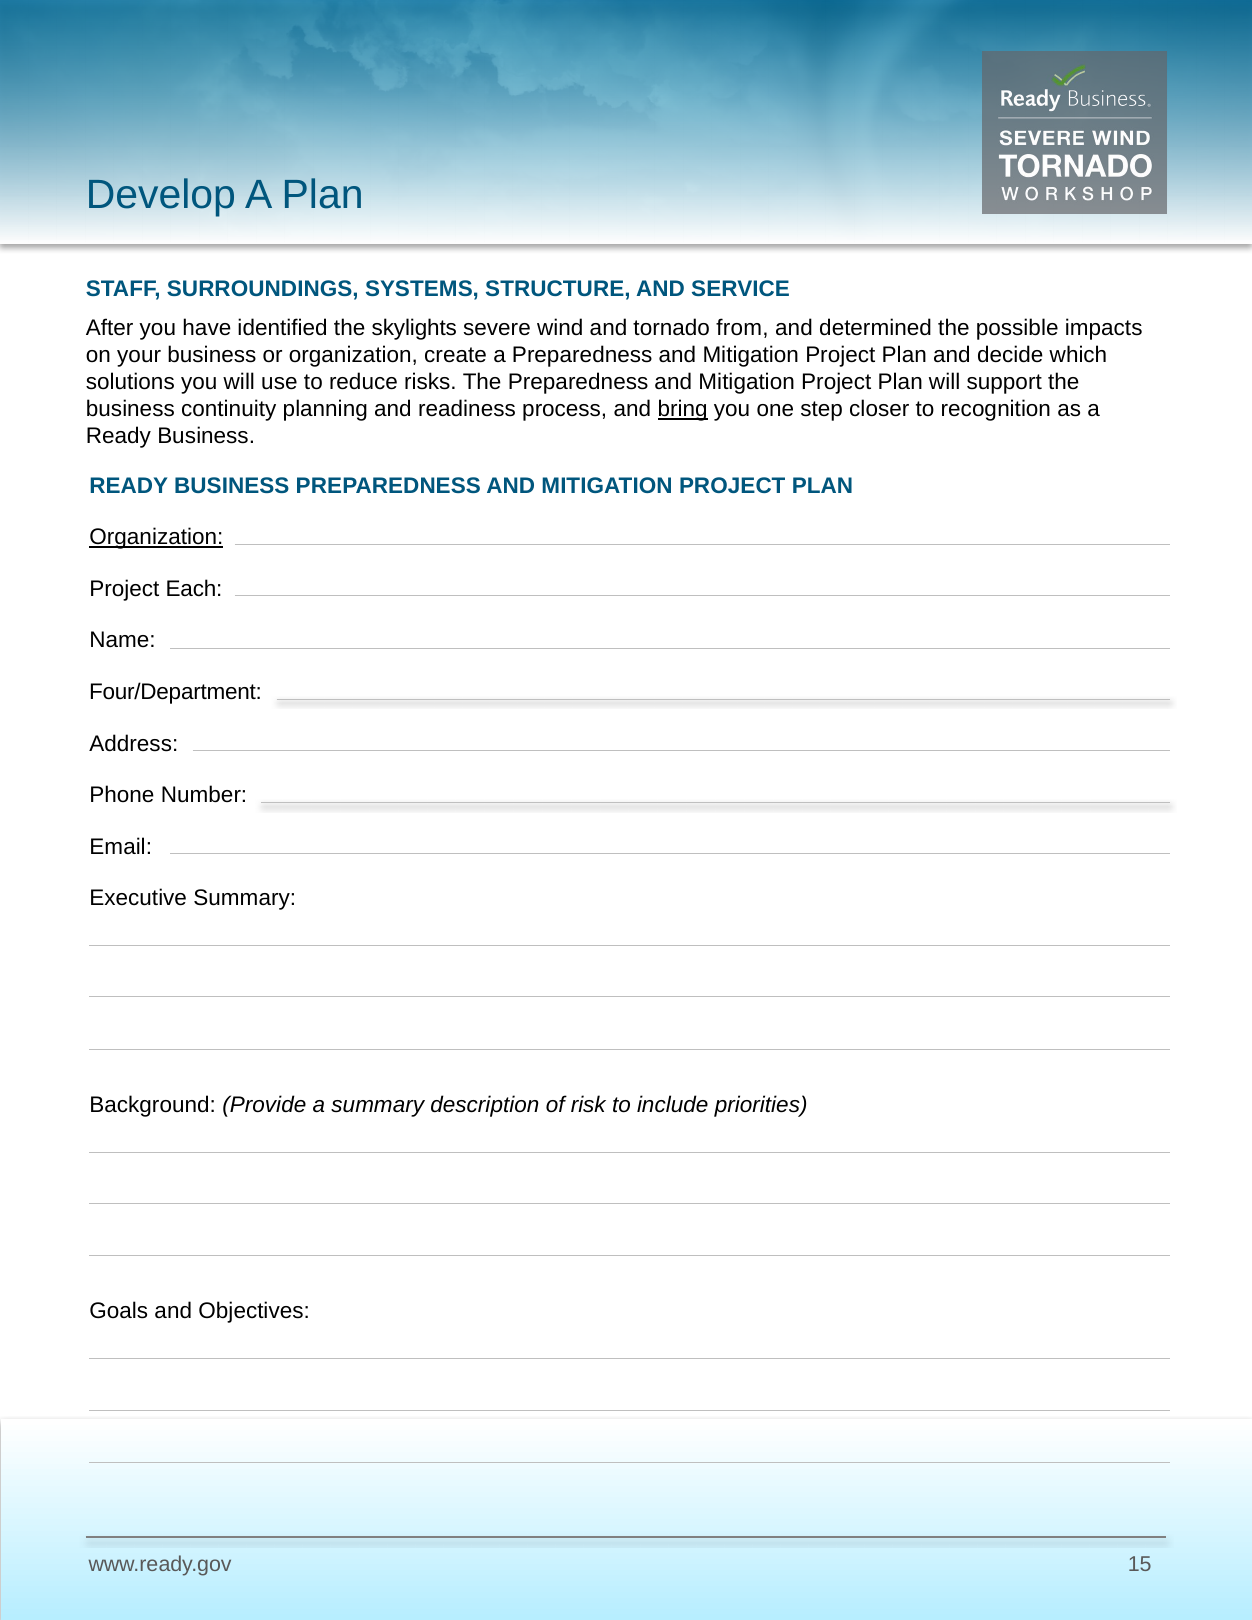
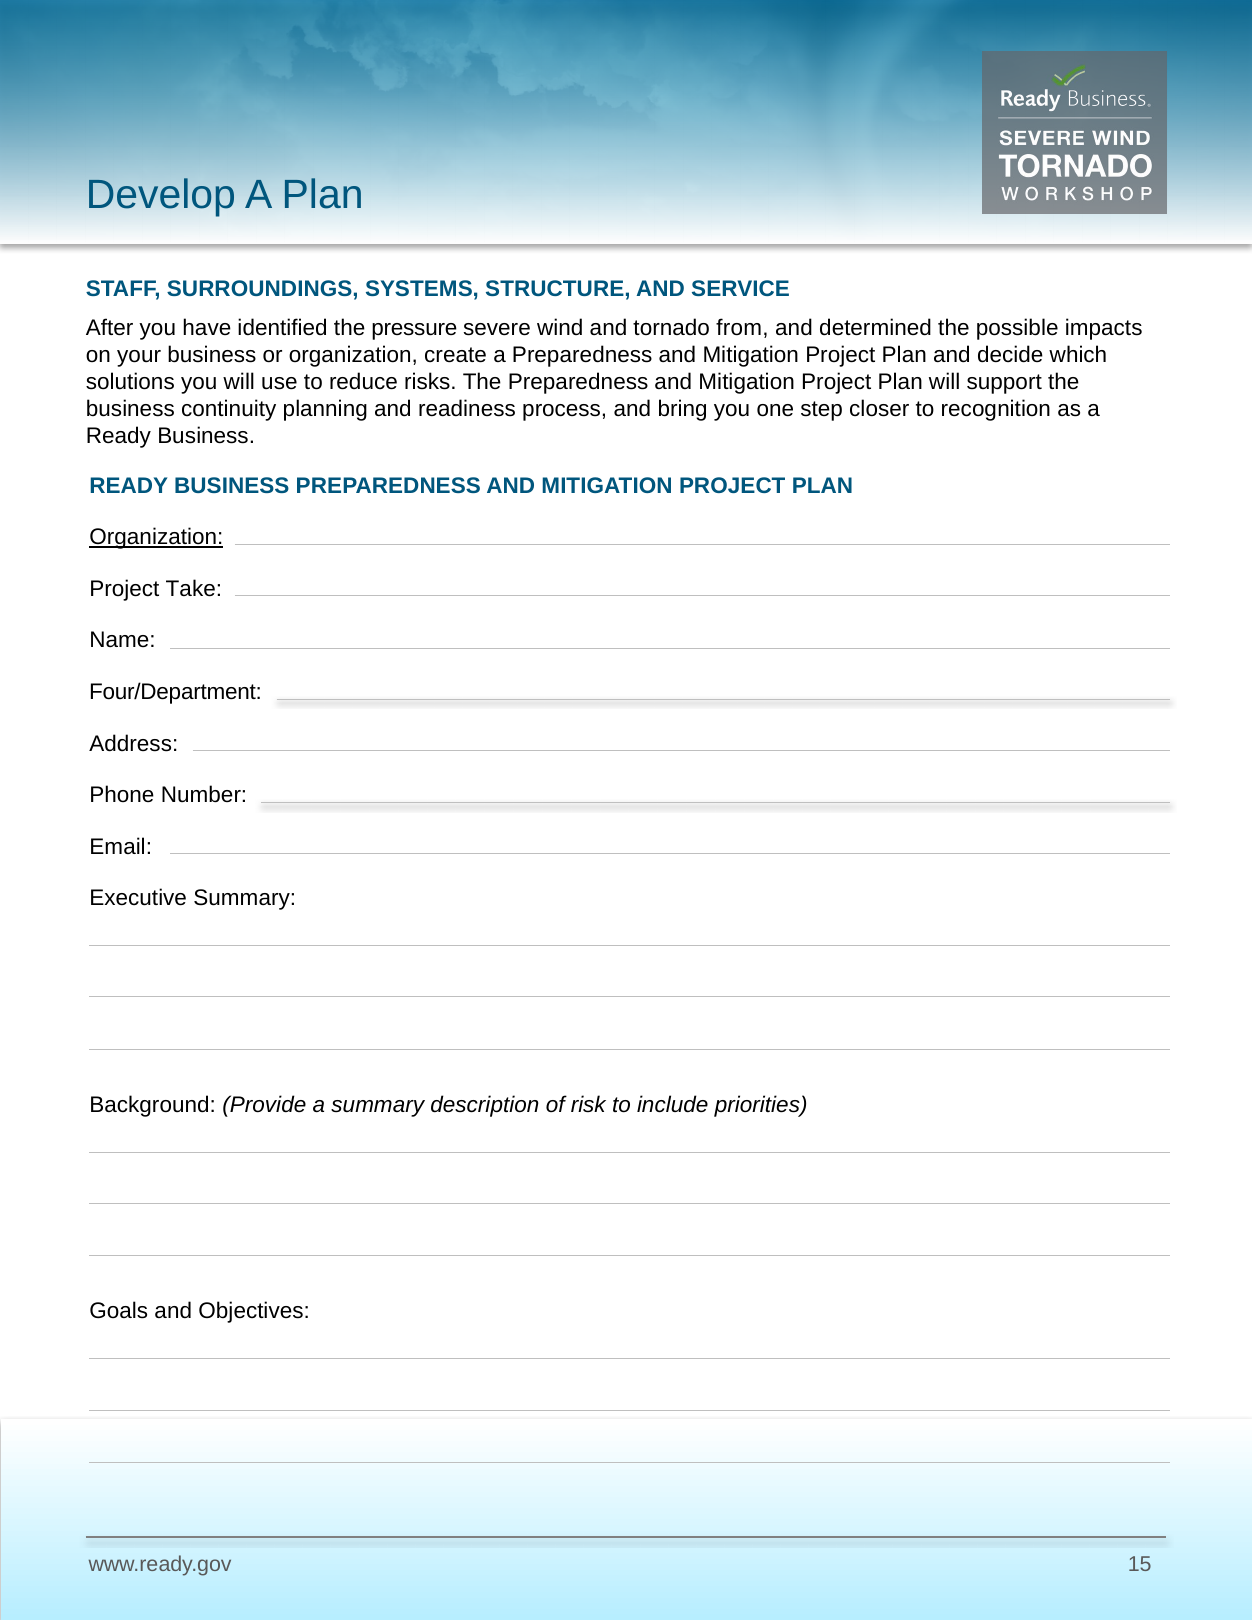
skylights: skylights -> pressure
bring underline: present -> none
Each: Each -> Take
